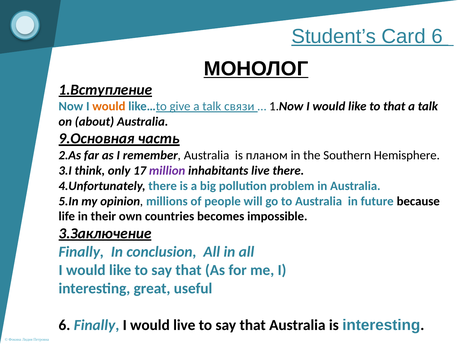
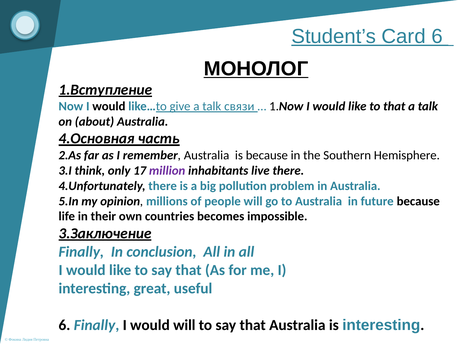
would at (109, 106) colour: orange -> black
9.Основная: 9.Основная -> 4.Основная
is планом: планом -> because
would live: live -> will
